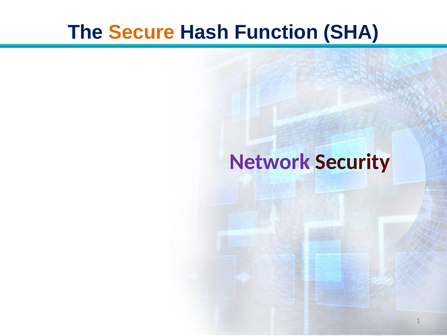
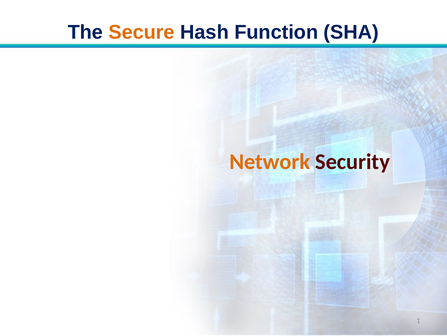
Network colour: purple -> orange
